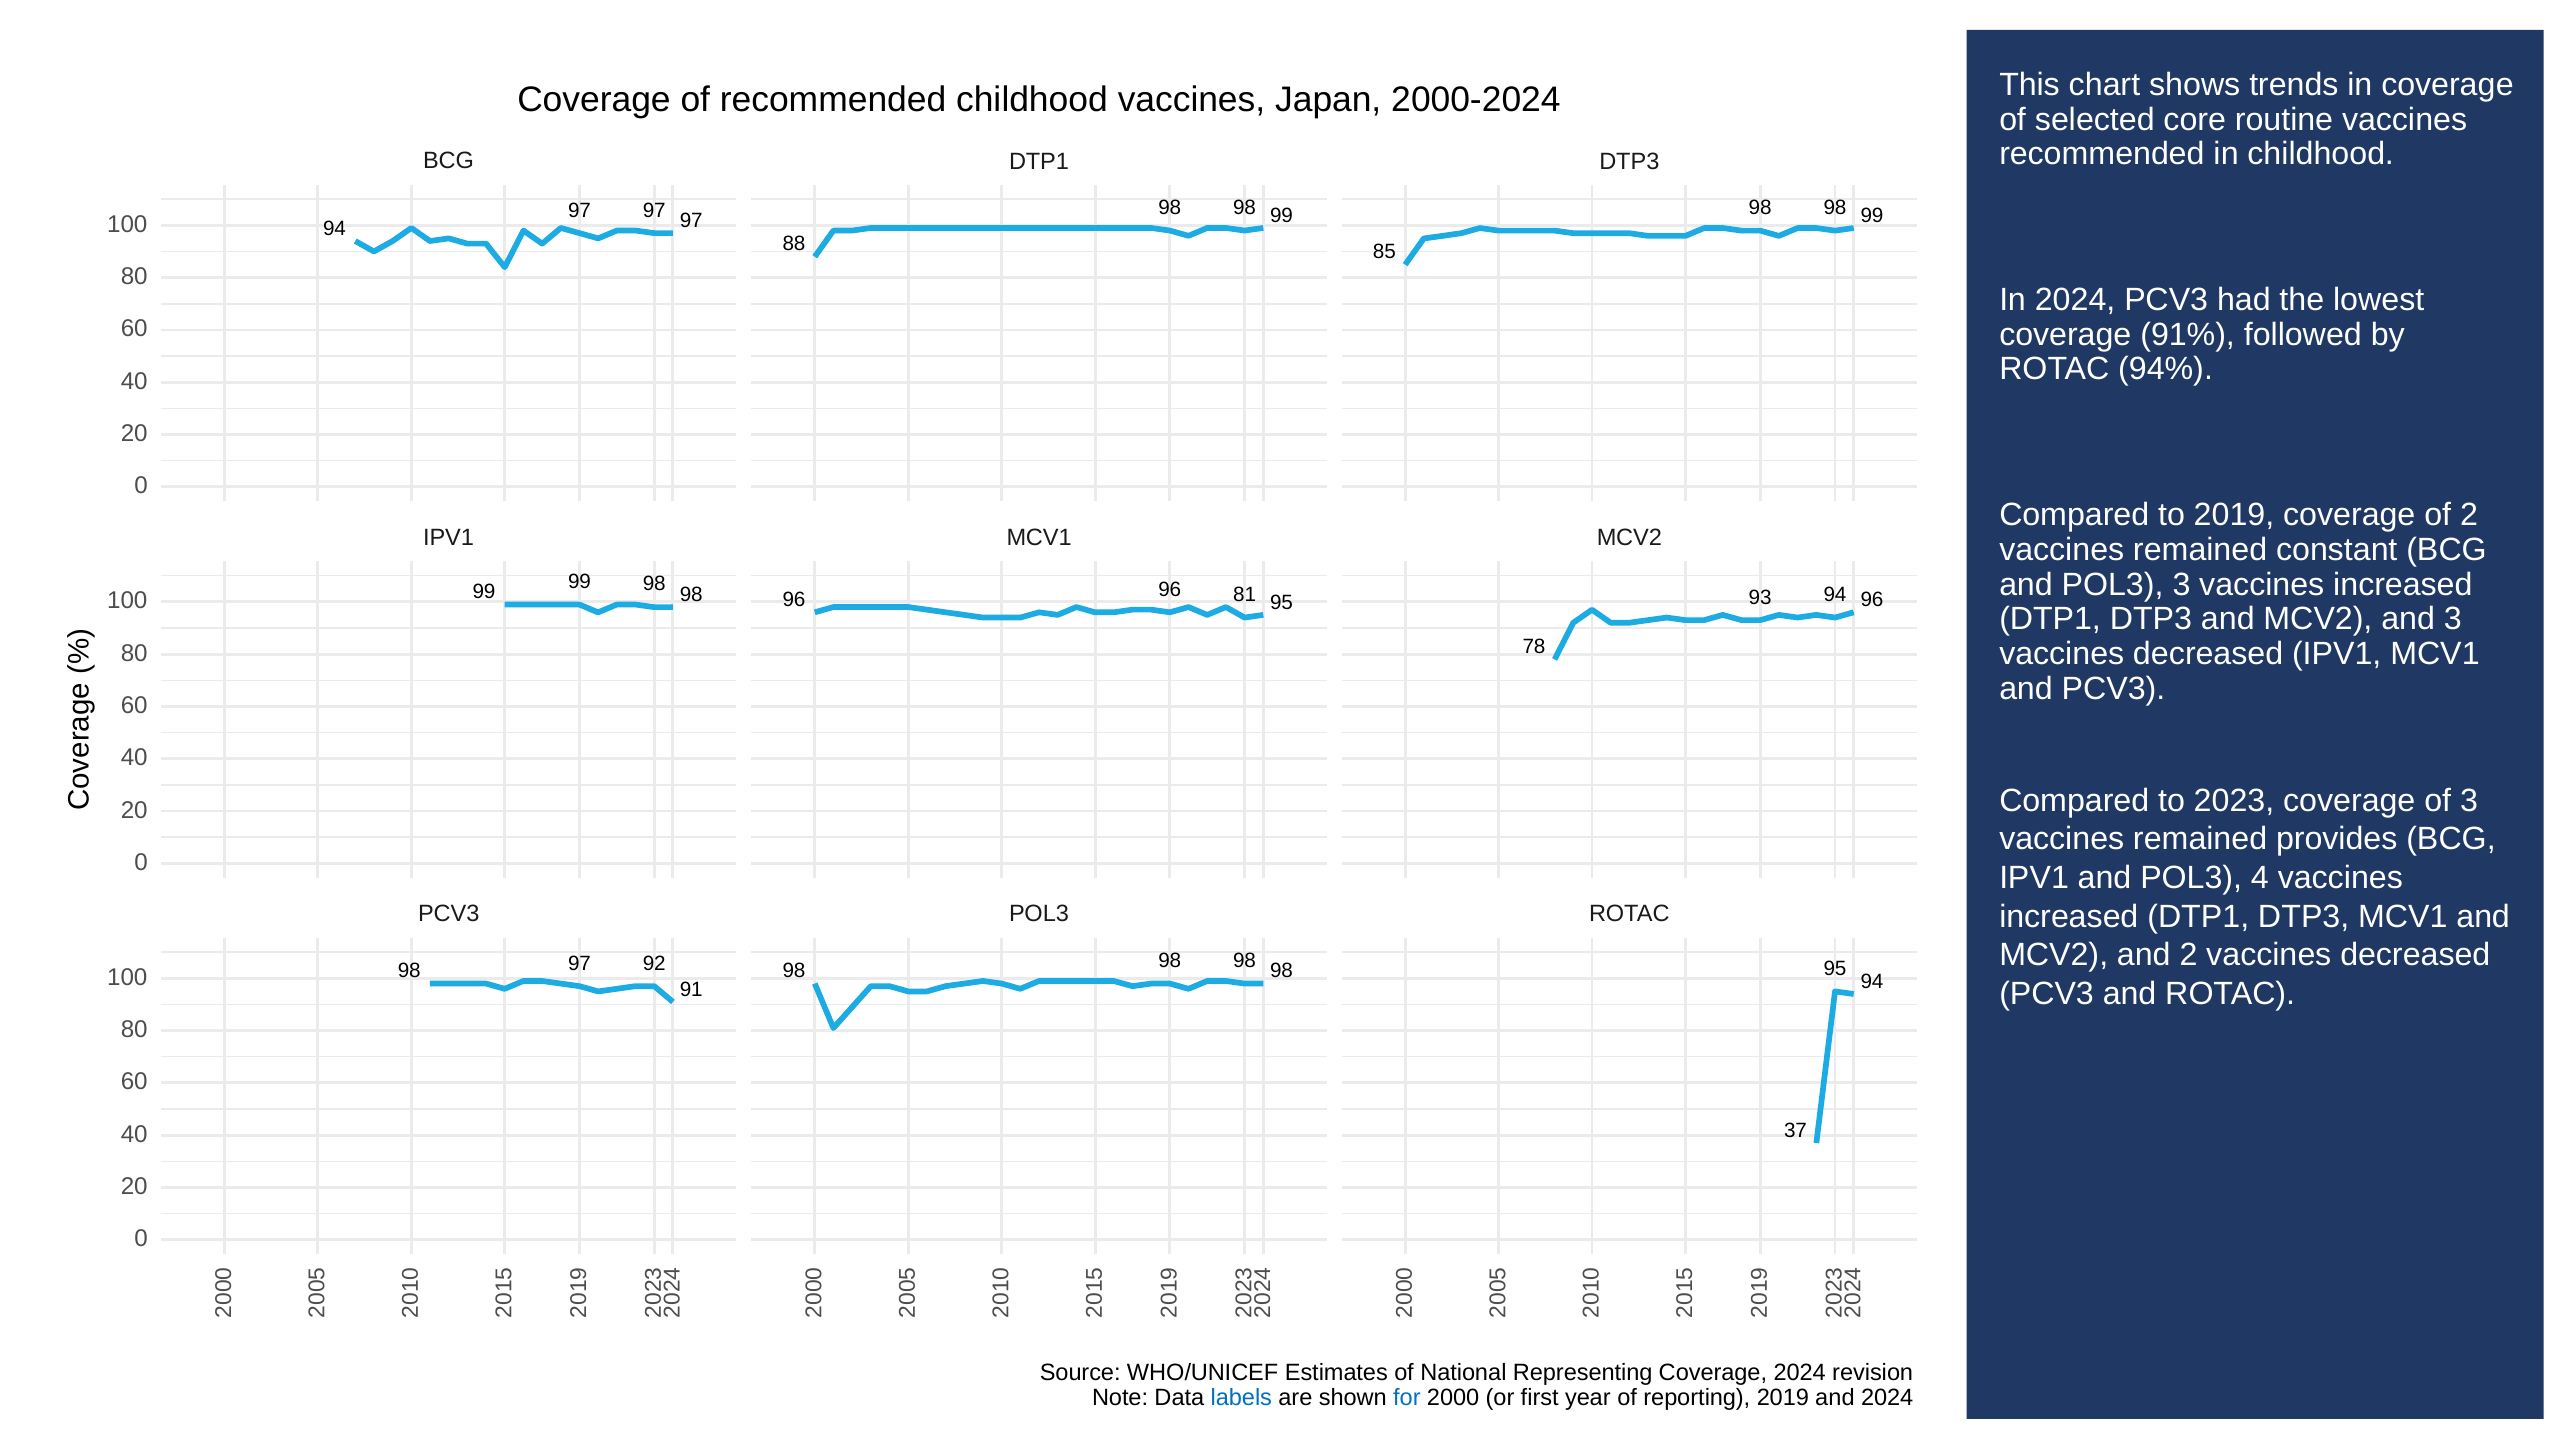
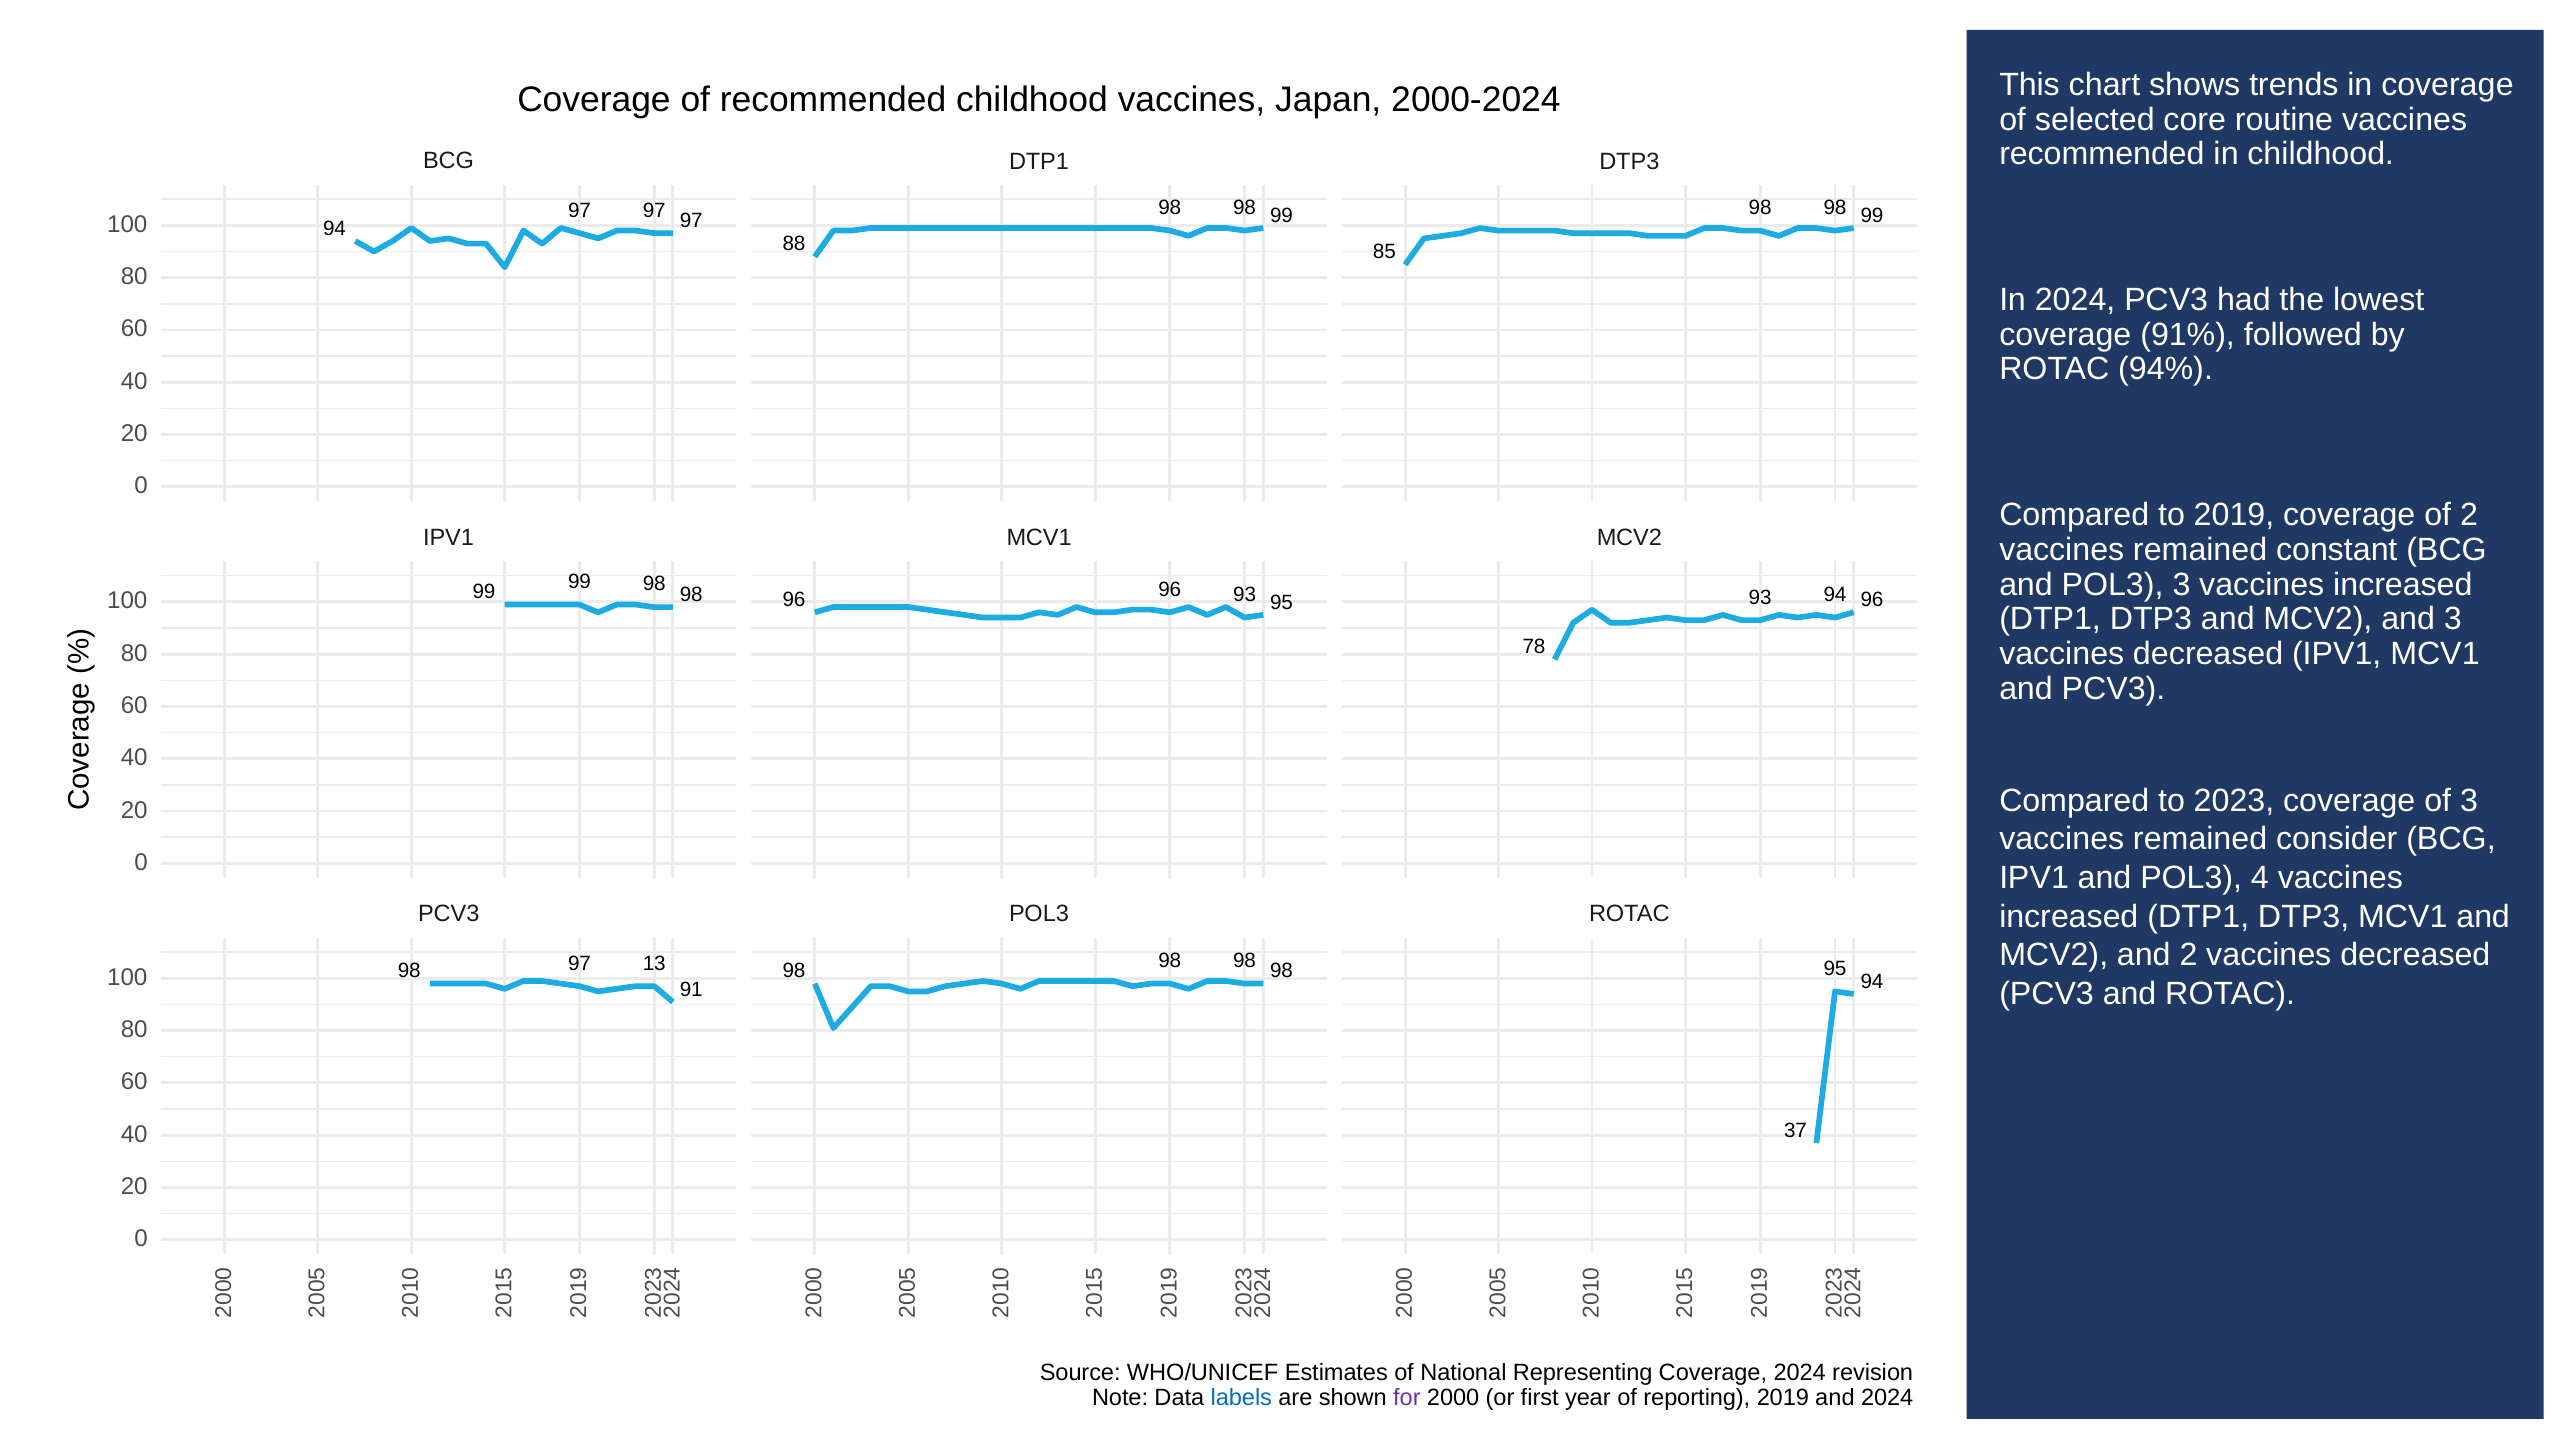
81 at (1245, 595): 81 -> 93
provides: provides -> consider
92: 92 -> 13
for colour: blue -> purple
